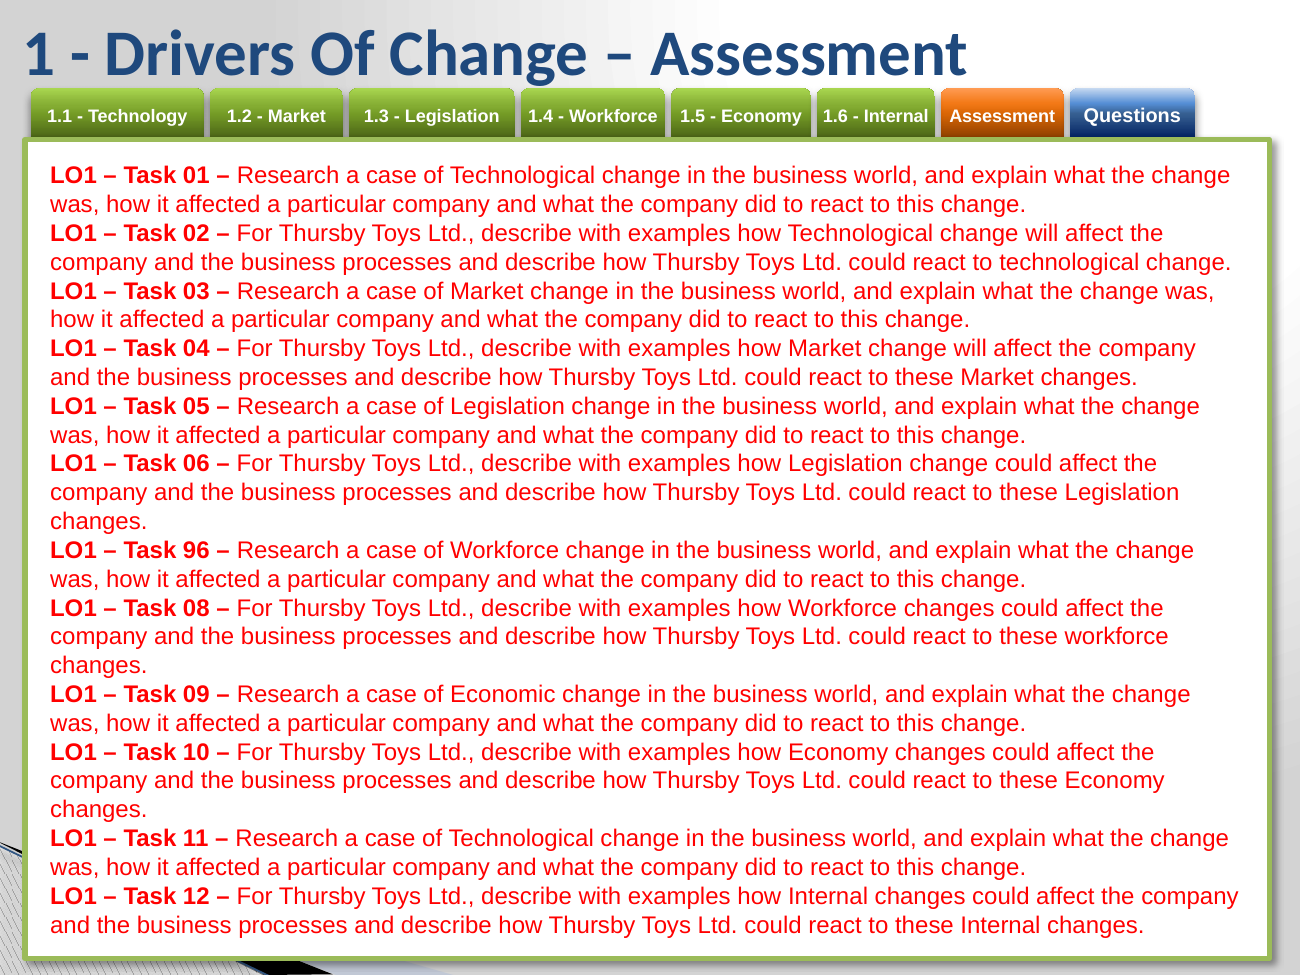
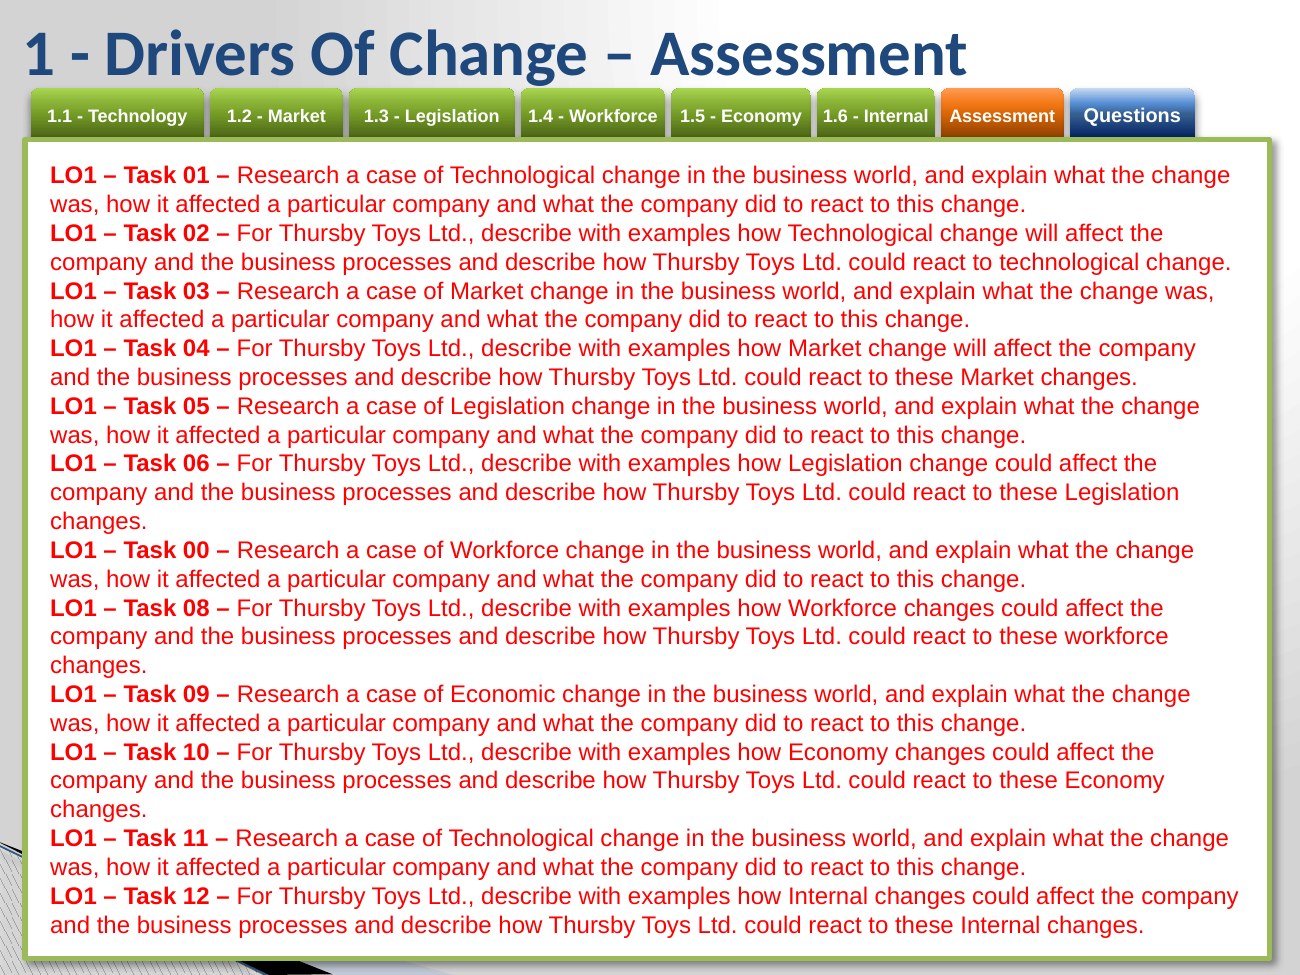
96: 96 -> 00
